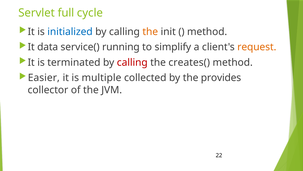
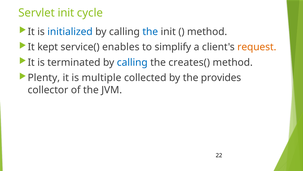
Servlet full: full -> init
the at (150, 32) colour: orange -> blue
data: data -> kept
running: running -> enables
calling at (132, 62) colour: red -> blue
Easier: Easier -> Plenty
